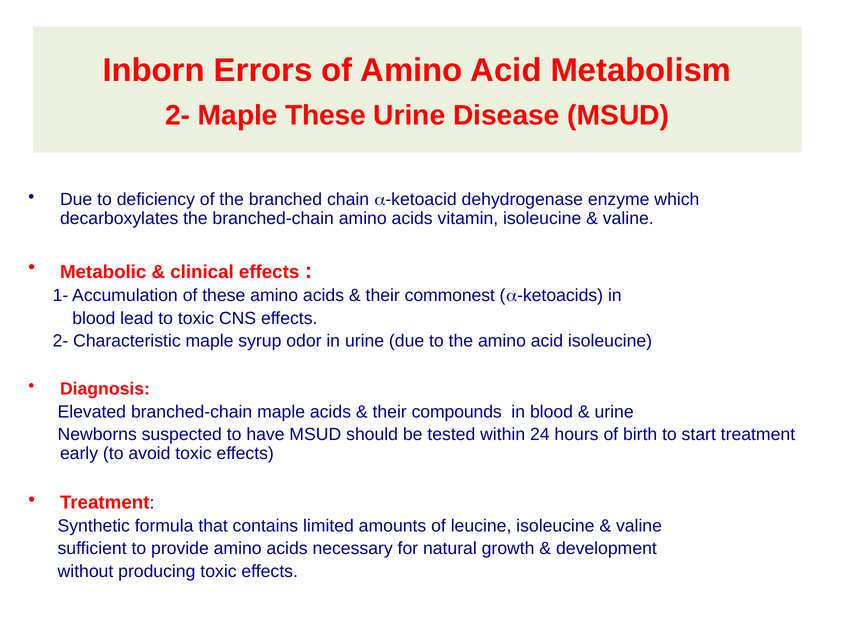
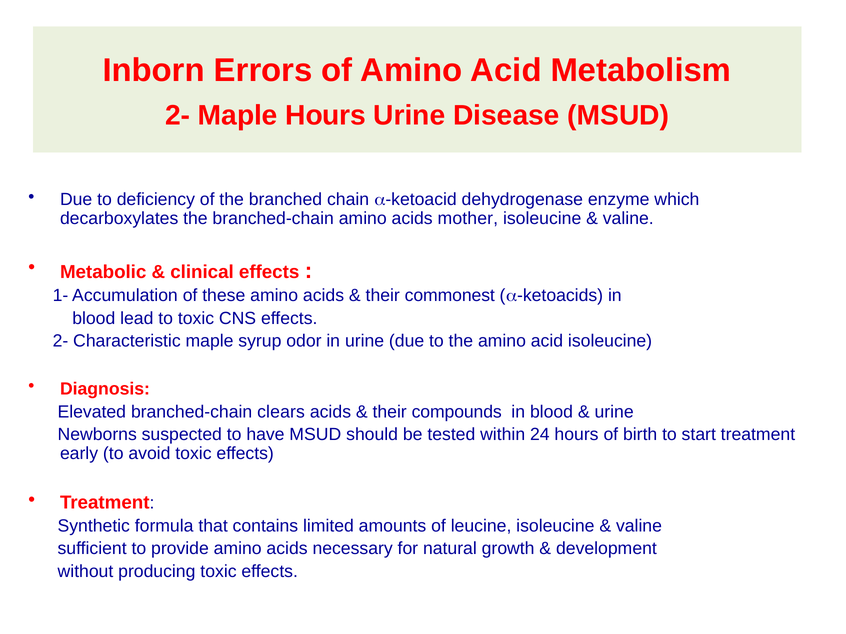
Maple These: These -> Hours
vitamin: vitamin -> mother
branched-chain maple: maple -> clears
